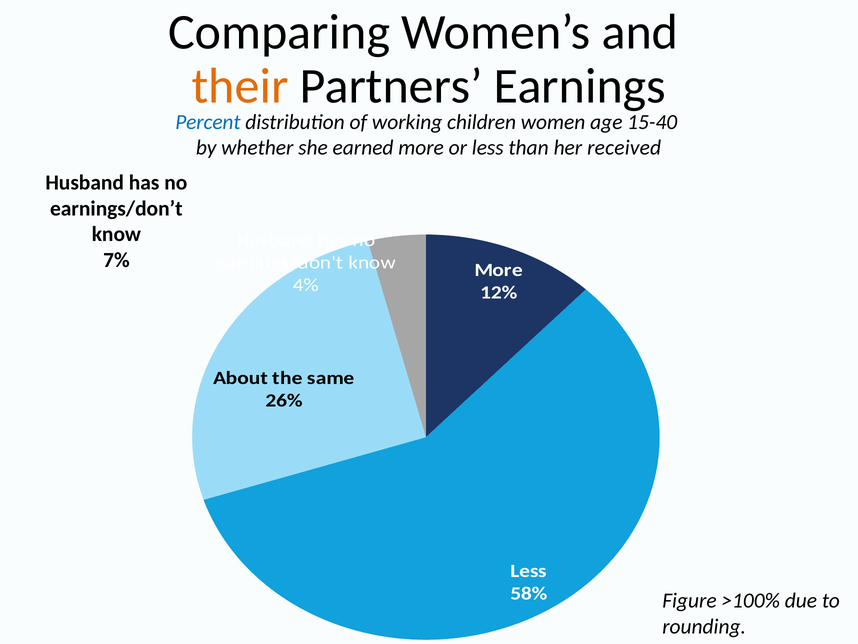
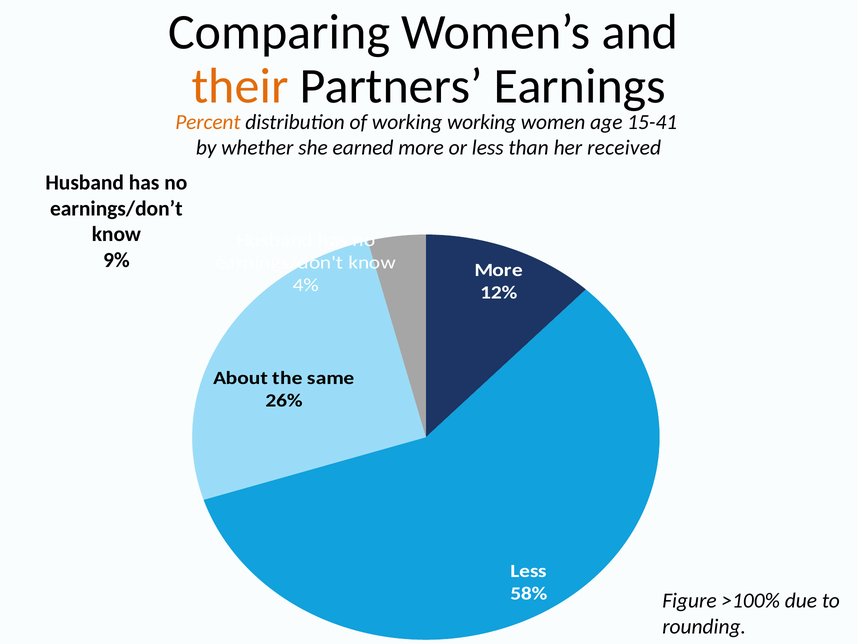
Percent colour: blue -> orange
working children: children -> working
15-40: 15-40 -> 15-41
7%: 7% -> 9%
